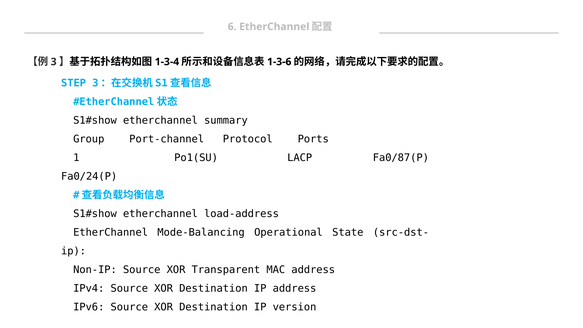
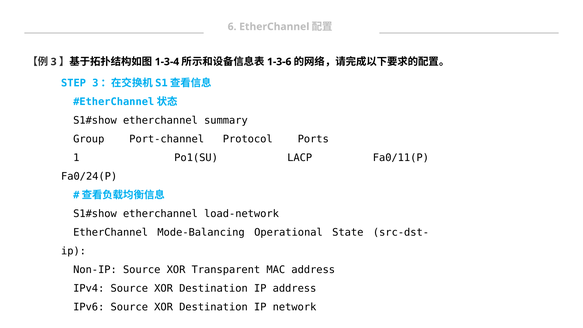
Fa0/87(P: Fa0/87(P -> Fa0/11(P
load-address: load-address -> load-network
version: version -> network
